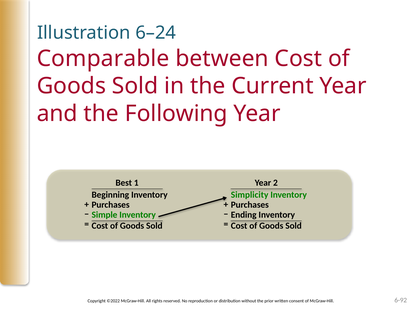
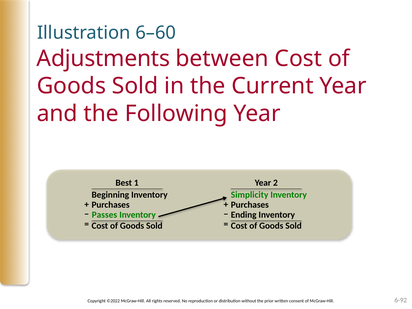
6–24: 6–24 -> 6–60
Comparable: Comparable -> Adjustments
Simple: Simple -> Passes
